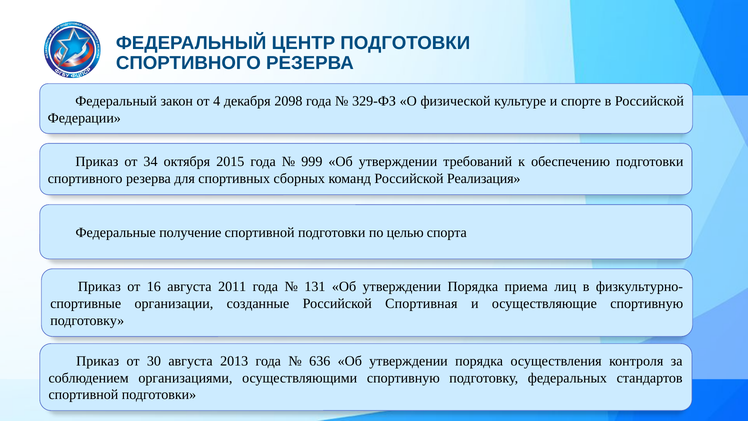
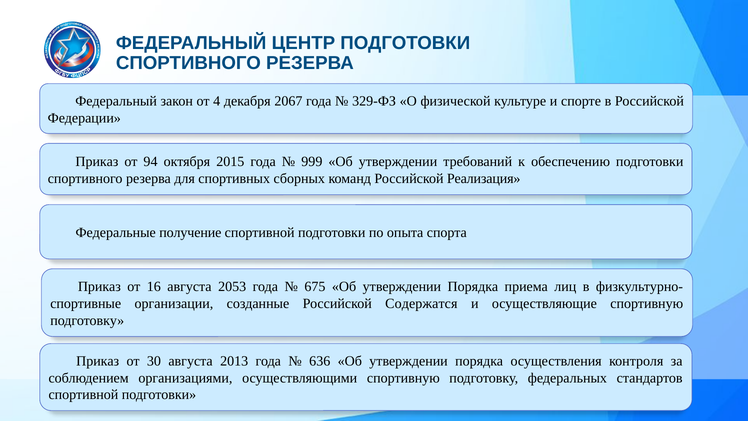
2098: 2098 -> 2067
34: 34 -> 94
целью: целью -> опыта
2011: 2011 -> 2053
131: 131 -> 675
Спортивная: Спортивная -> Содержатся
